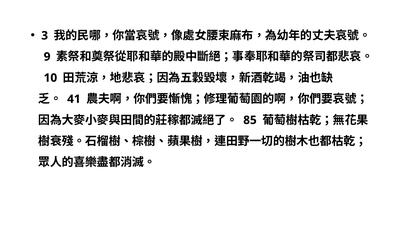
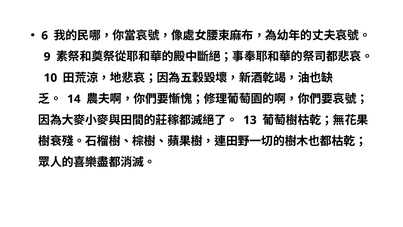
3: 3 -> 6
41: 41 -> 14
85: 85 -> 13
